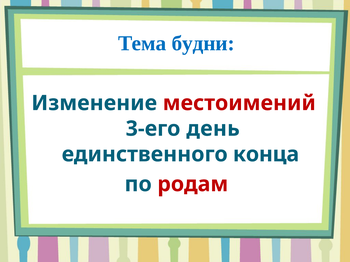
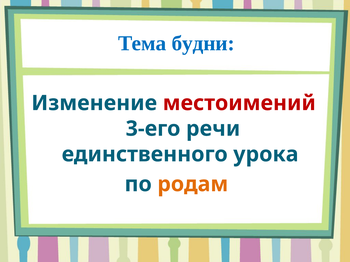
день: день -> речи
конца: конца -> урока
родам colour: red -> orange
